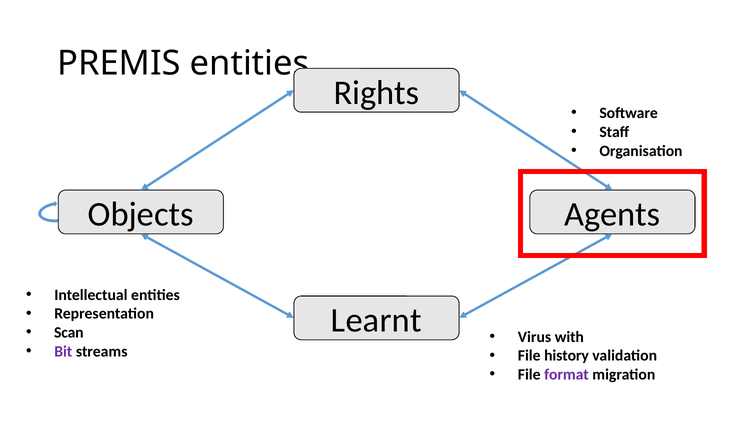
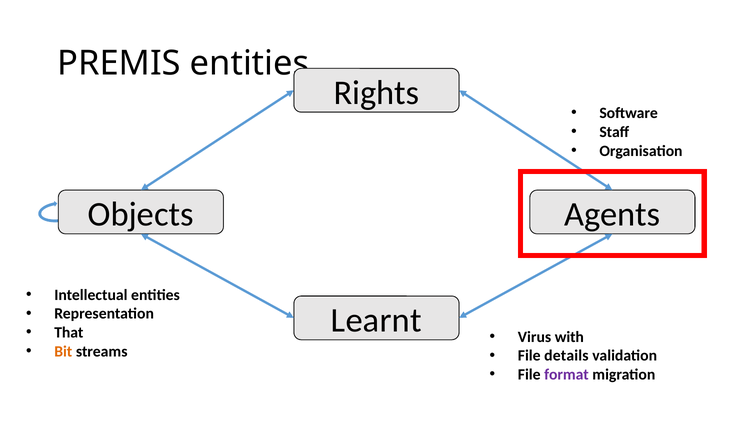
Scan: Scan -> That
Bit colour: purple -> orange
history: history -> details
